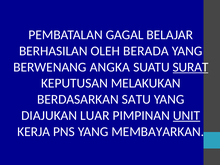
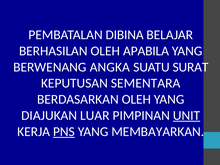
GAGAL: GAGAL -> DIBINA
BERADA: BERADA -> APABILA
SURAT underline: present -> none
MELAKUKAN: MELAKUKAN -> SEMENTARA
BERDASARKAN SATU: SATU -> OLEH
PNS underline: none -> present
